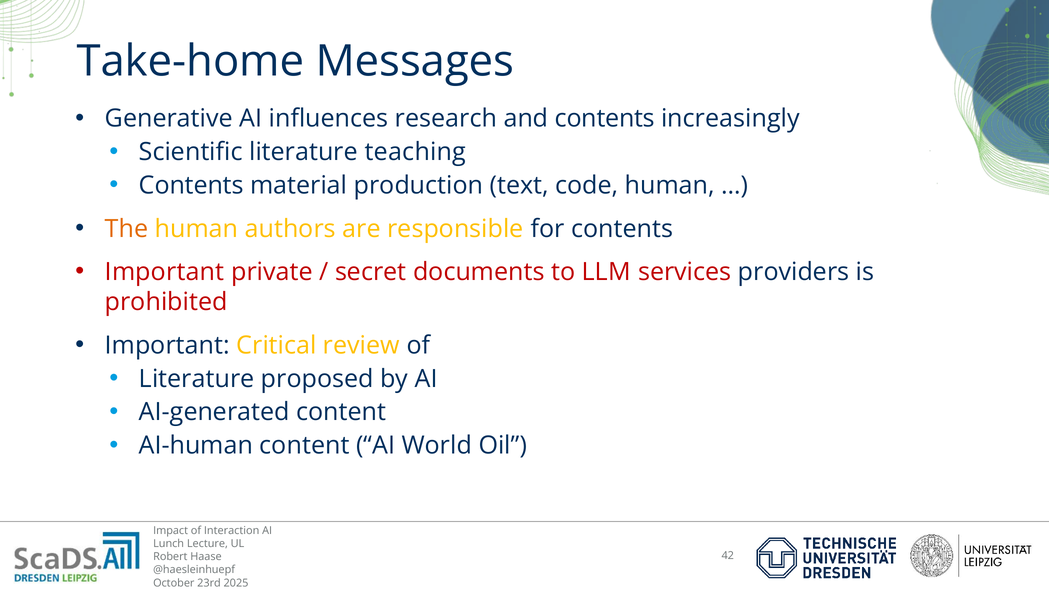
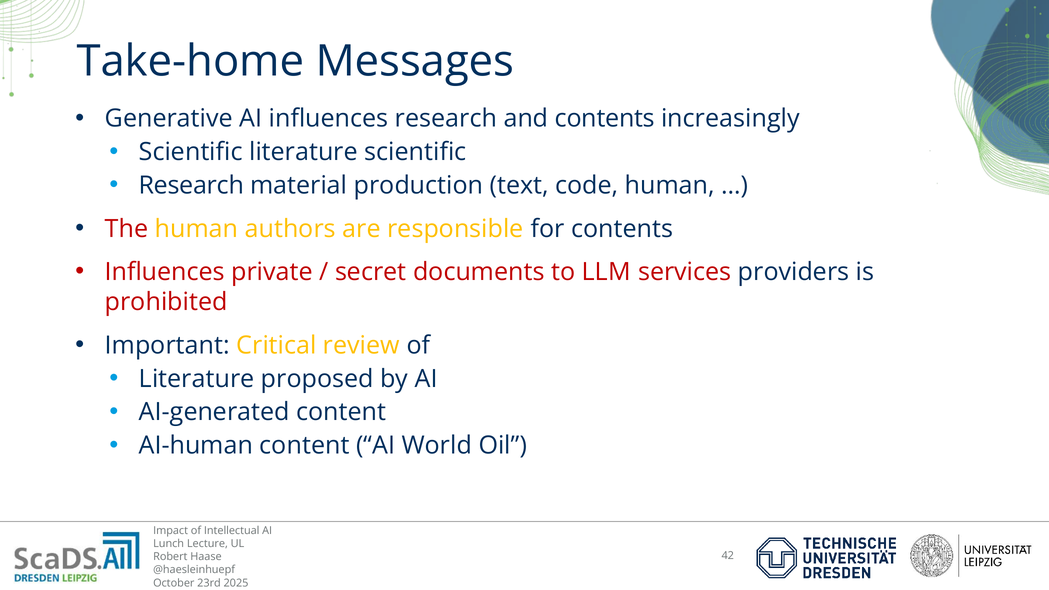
literature teaching: teaching -> scientific
Contents at (191, 186): Contents -> Research
The colour: orange -> red
Important at (165, 272): Important -> Influences
Interaction: Interaction -> Intellectual
